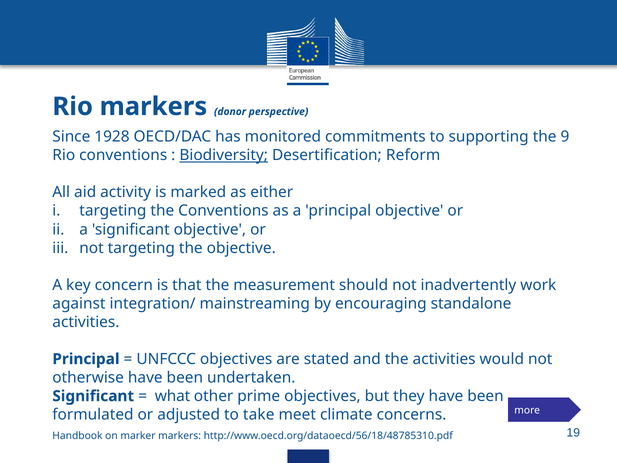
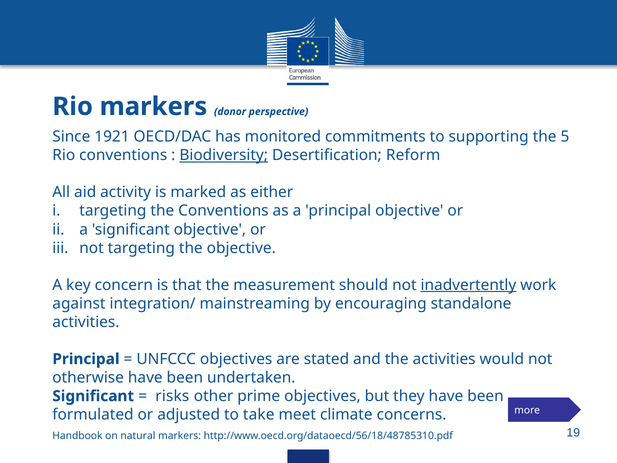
1928: 1928 -> 1921
9: 9 -> 5
inadvertently underline: none -> present
what: what -> risks
marker: marker -> natural
